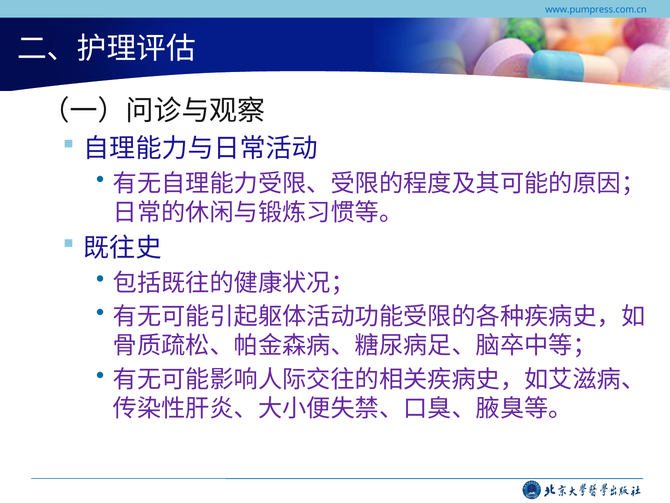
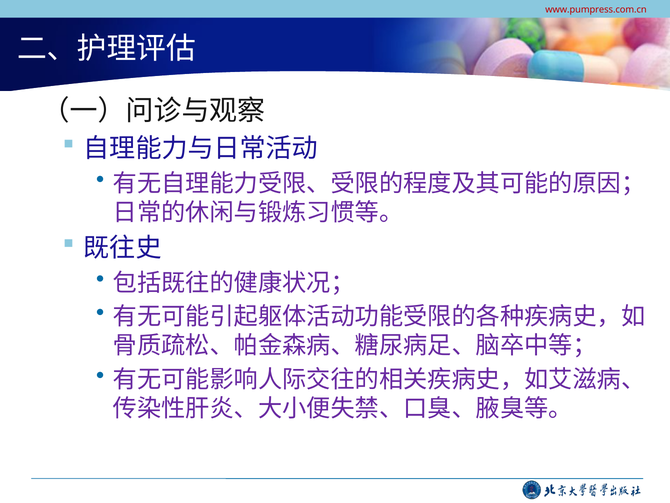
www.pumpress.com.cn colour: blue -> red
